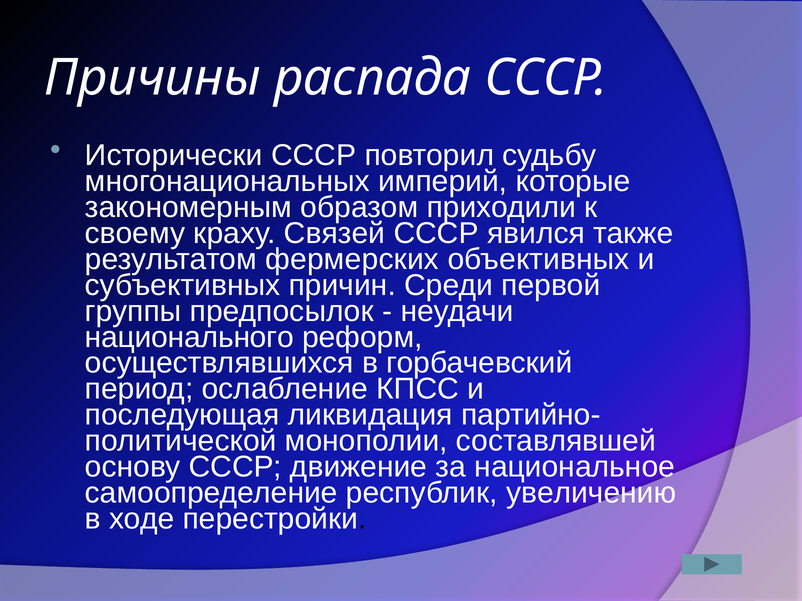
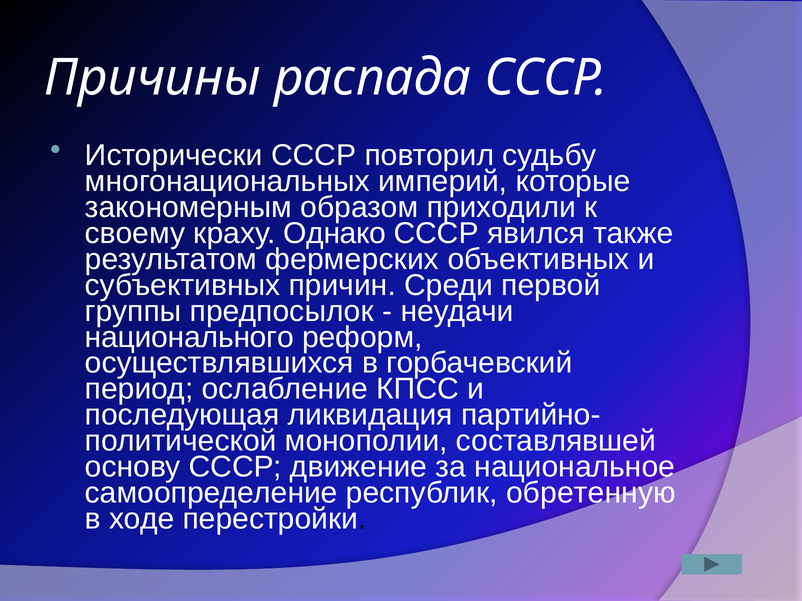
Связей: Связей -> Однако
увеличению: увеличению -> обретенную
